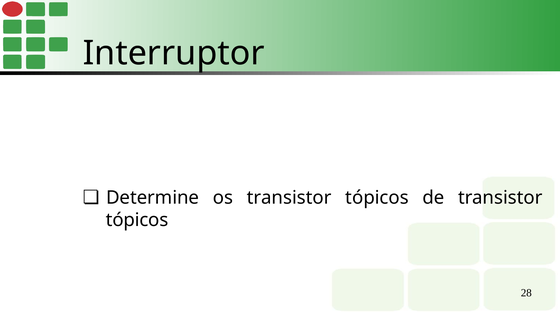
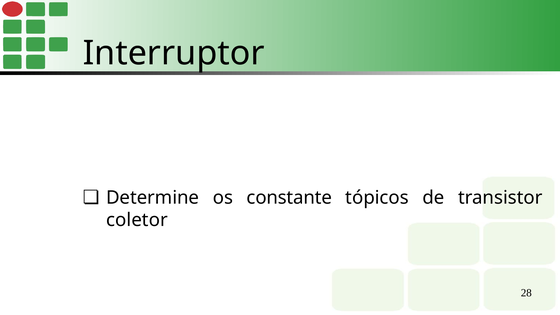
os transistor: transistor -> constante
tópicos at (137, 220): tópicos -> coletor
